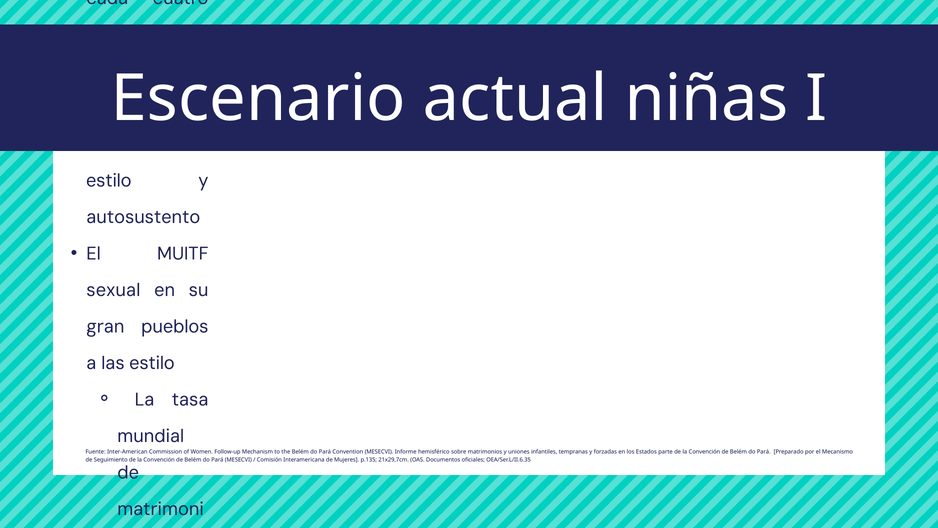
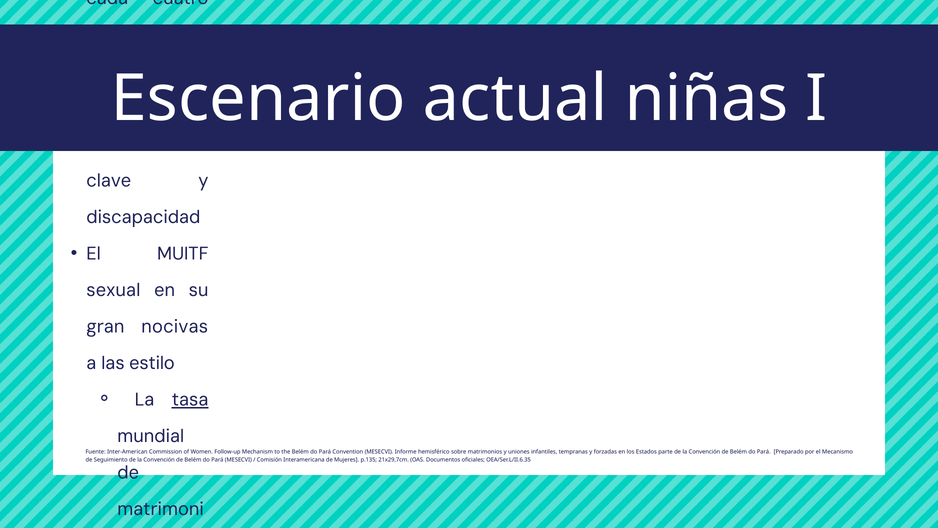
estilo at (109, 181): estilo -> clave
autosustento: autosustento -> discapacidad
pueblos: pueblos -> nocivas
tasa underline: none -> present
